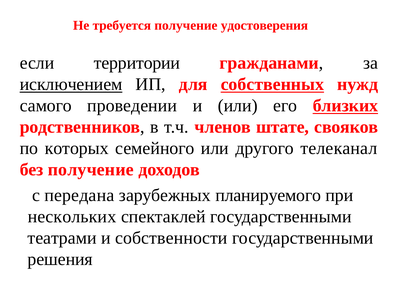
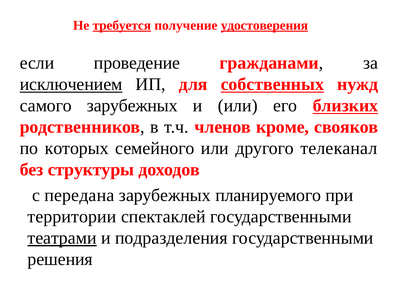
требуется underline: none -> present
удостоверения underline: none -> present
территории: территории -> проведение
самого проведении: проведении -> зарубежных
штате: штате -> кроме
без получение: получение -> структуры
нескольких: нескольких -> территории
театрами underline: none -> present
собственности: собственности -> подразделения
